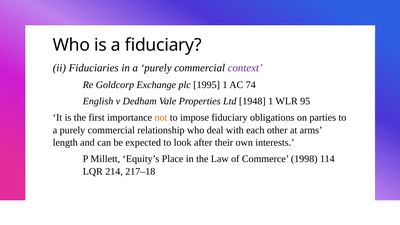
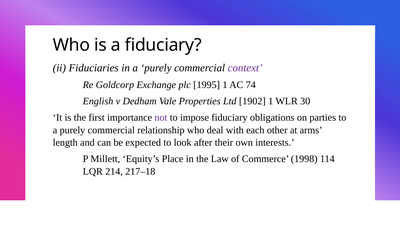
1948: 1948 -> 1902
95: 95 -> 30
not colour: orange -> purple
